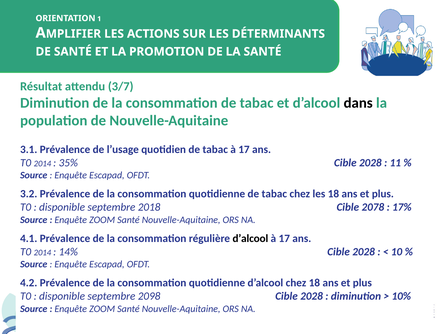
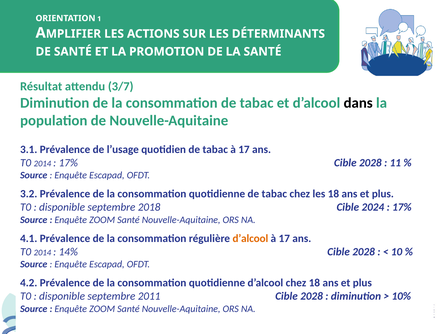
35% at (68, 163): 35% -> 17%
2078: 2078 -> 2024
d’alcool at (250, 238) colour: black -> orange
2098: 2098 -> 2011
